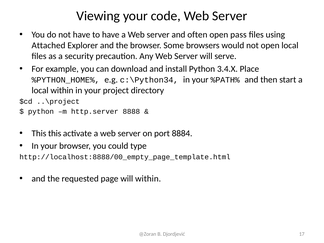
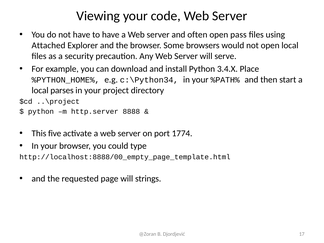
local within: within -> parses
This this: this -> five
8884: 8884 -> 1774
will within: within -> strings
